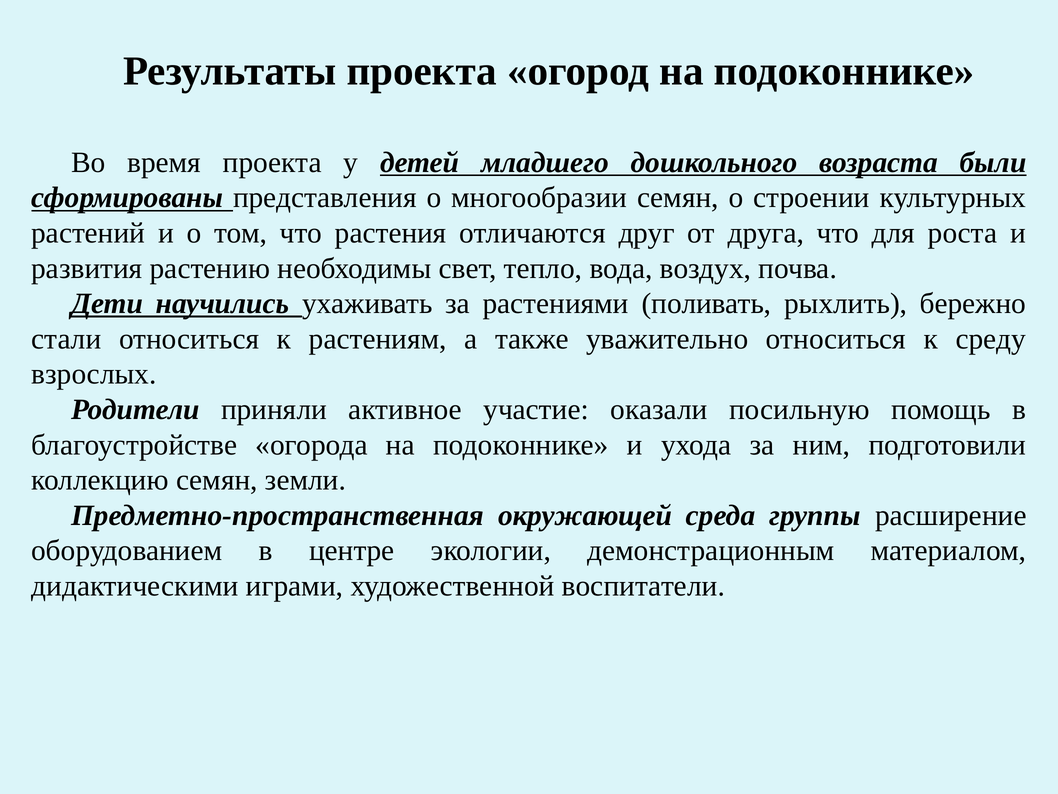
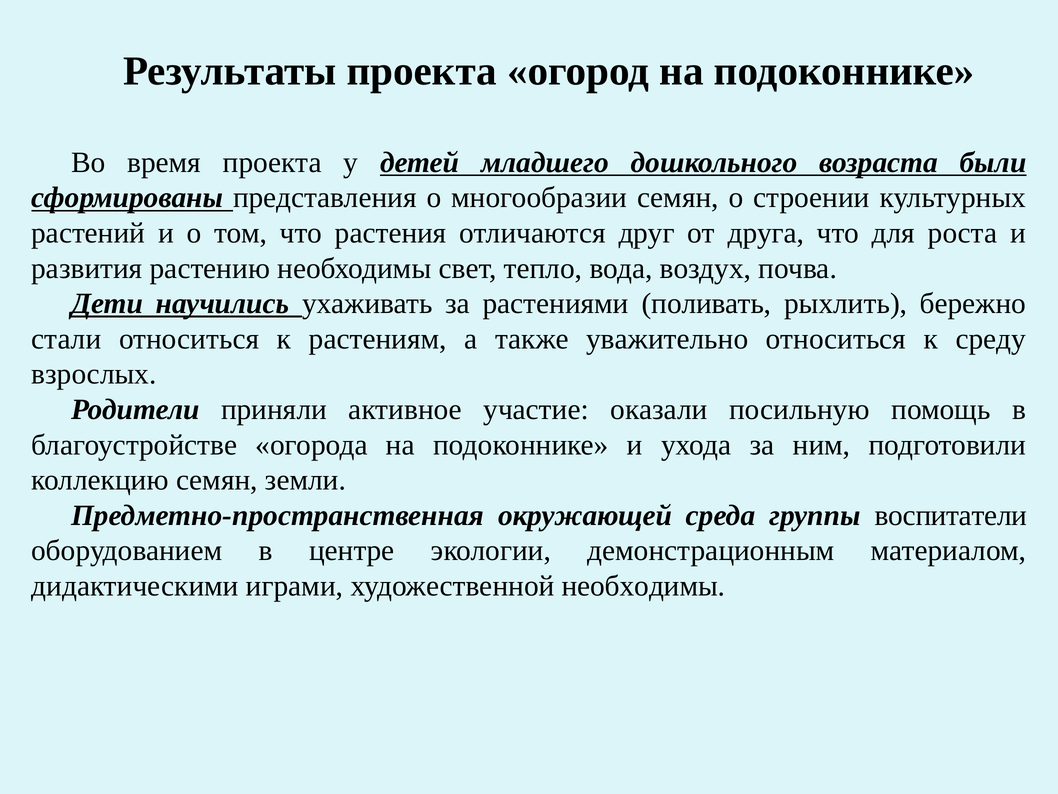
расширение: расширение -> воспитатели
художественной воспитатели: воспитатели -> необходимы
